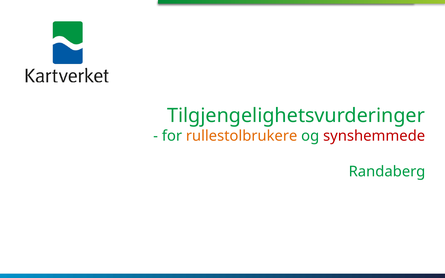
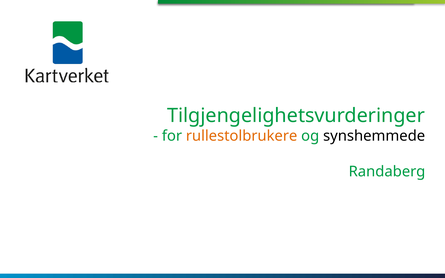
synshemmede colour: red -> black
